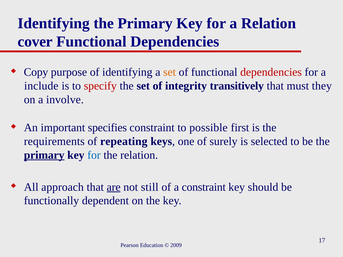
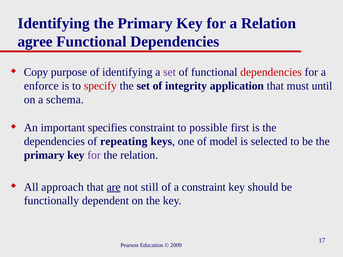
cover: cover -> agree
set at (170, 72) colour: orange -> purple
include: include -> enforce
transitively: transitively -> application
they: they -> until
involve: involve -> schema
requirements at (54, 141): requirements -> dependencies
surely: surely -> model
primary at (44, 155) underline: present -> none
for at (94, 155) colour: blue -> purple
